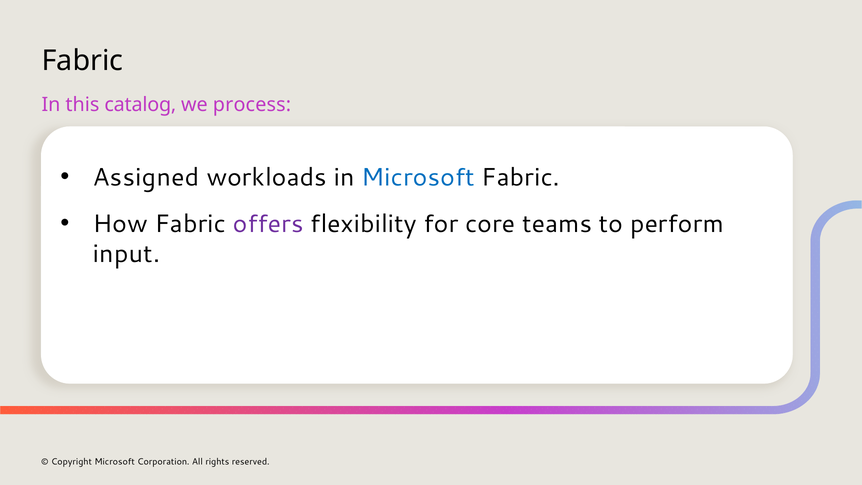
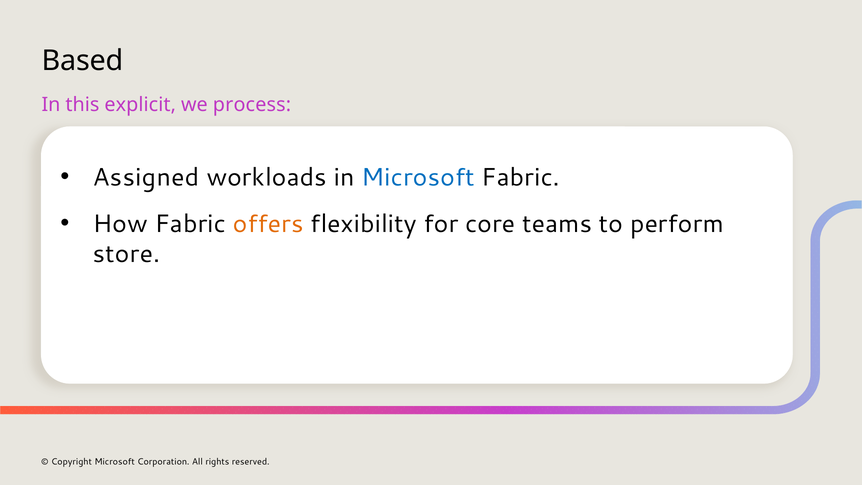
Fabric at (82, 61): Fabric -> Based
catalog: catalog -> explicit
offers colour: purple -> orange
input: input -> store
